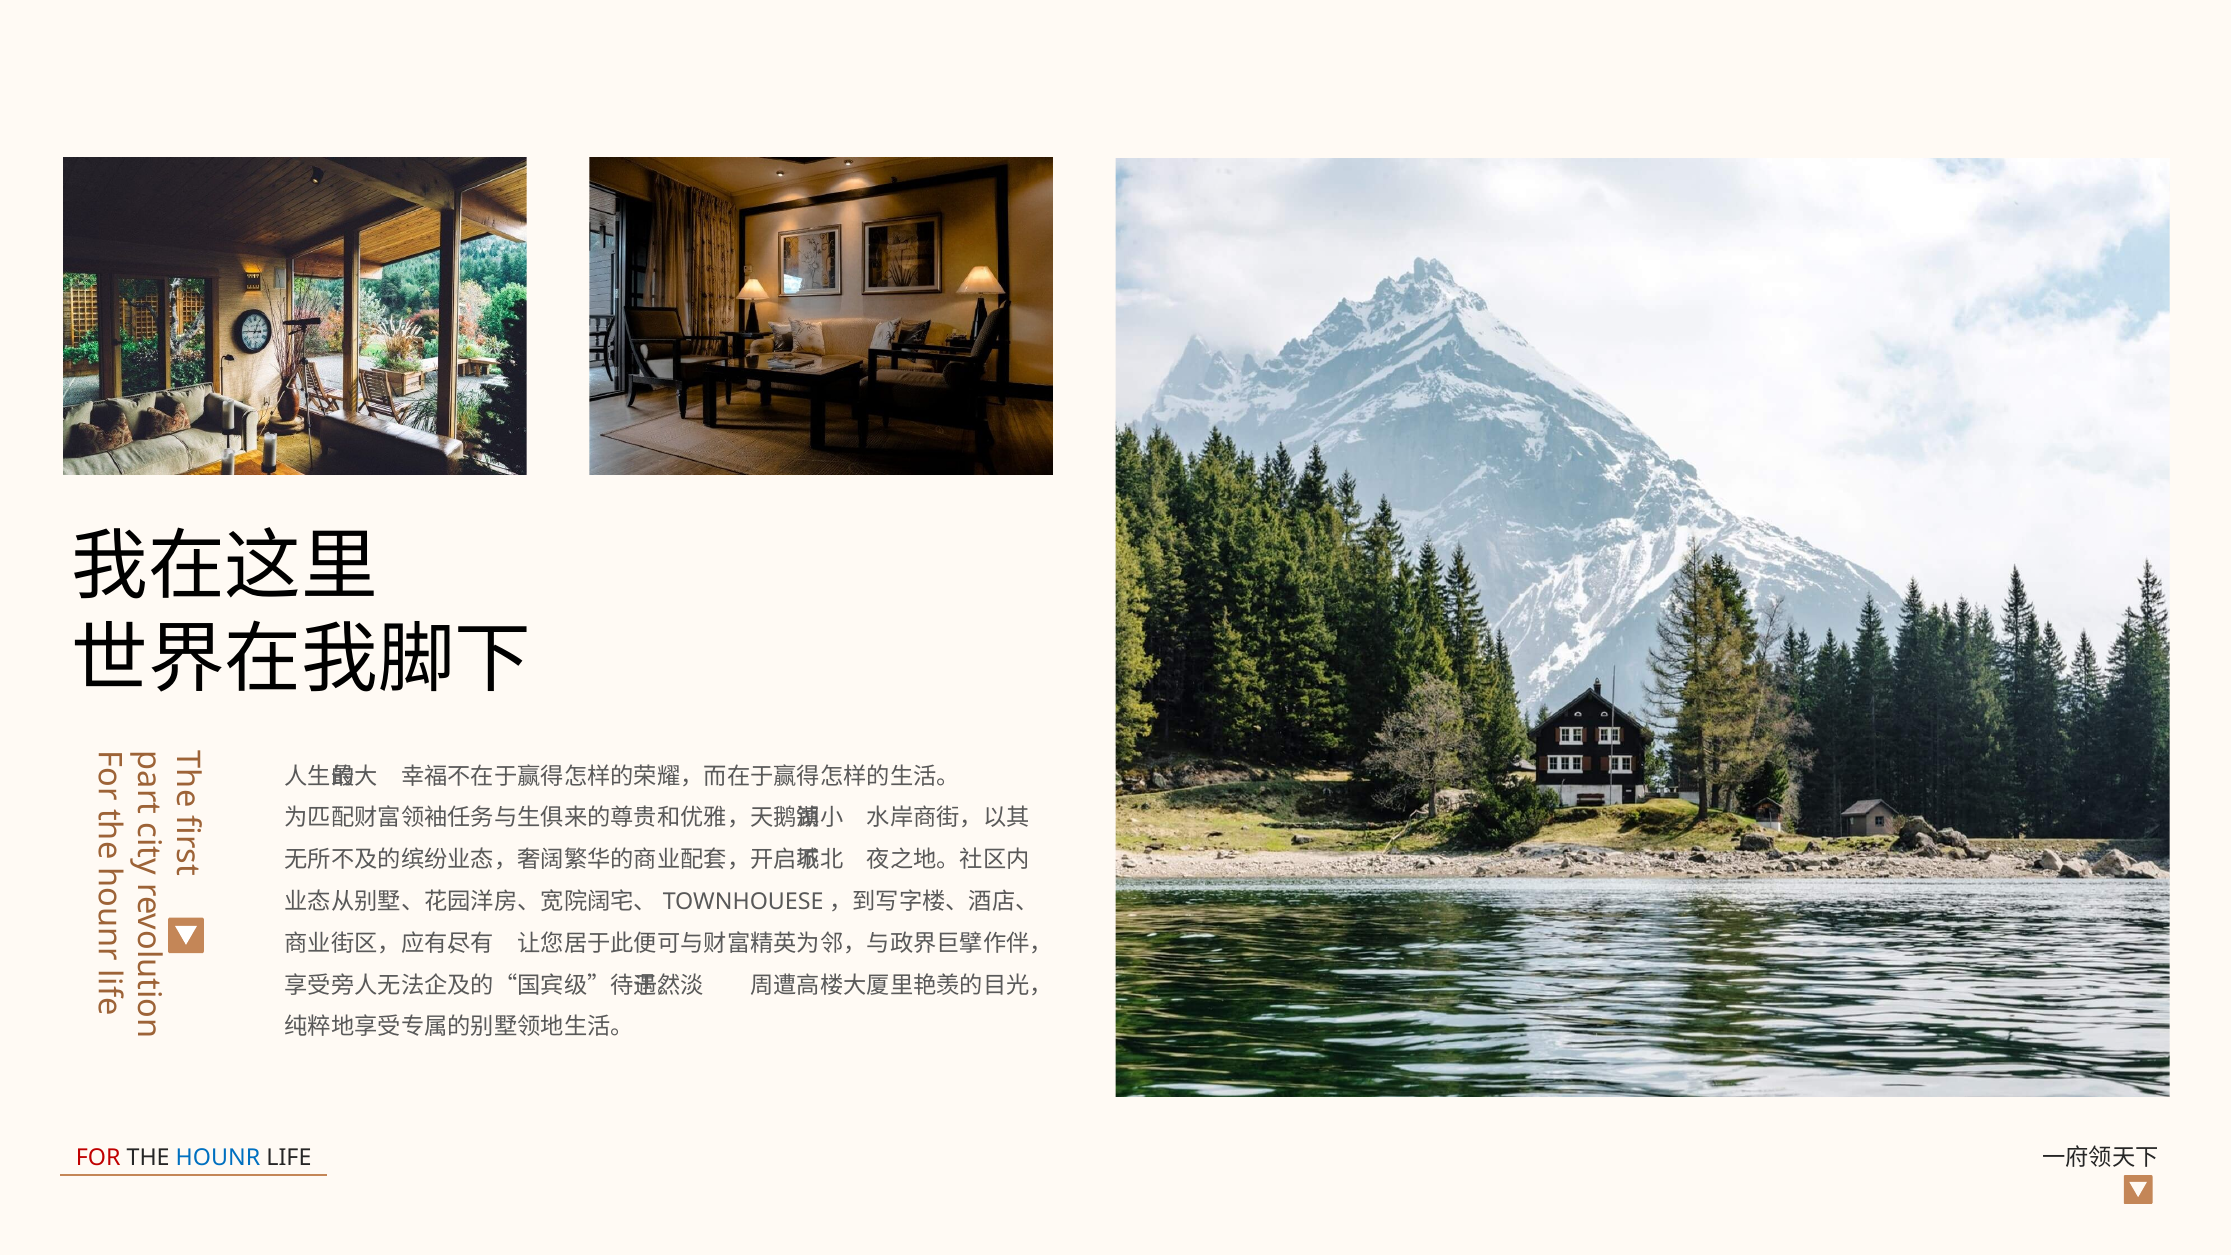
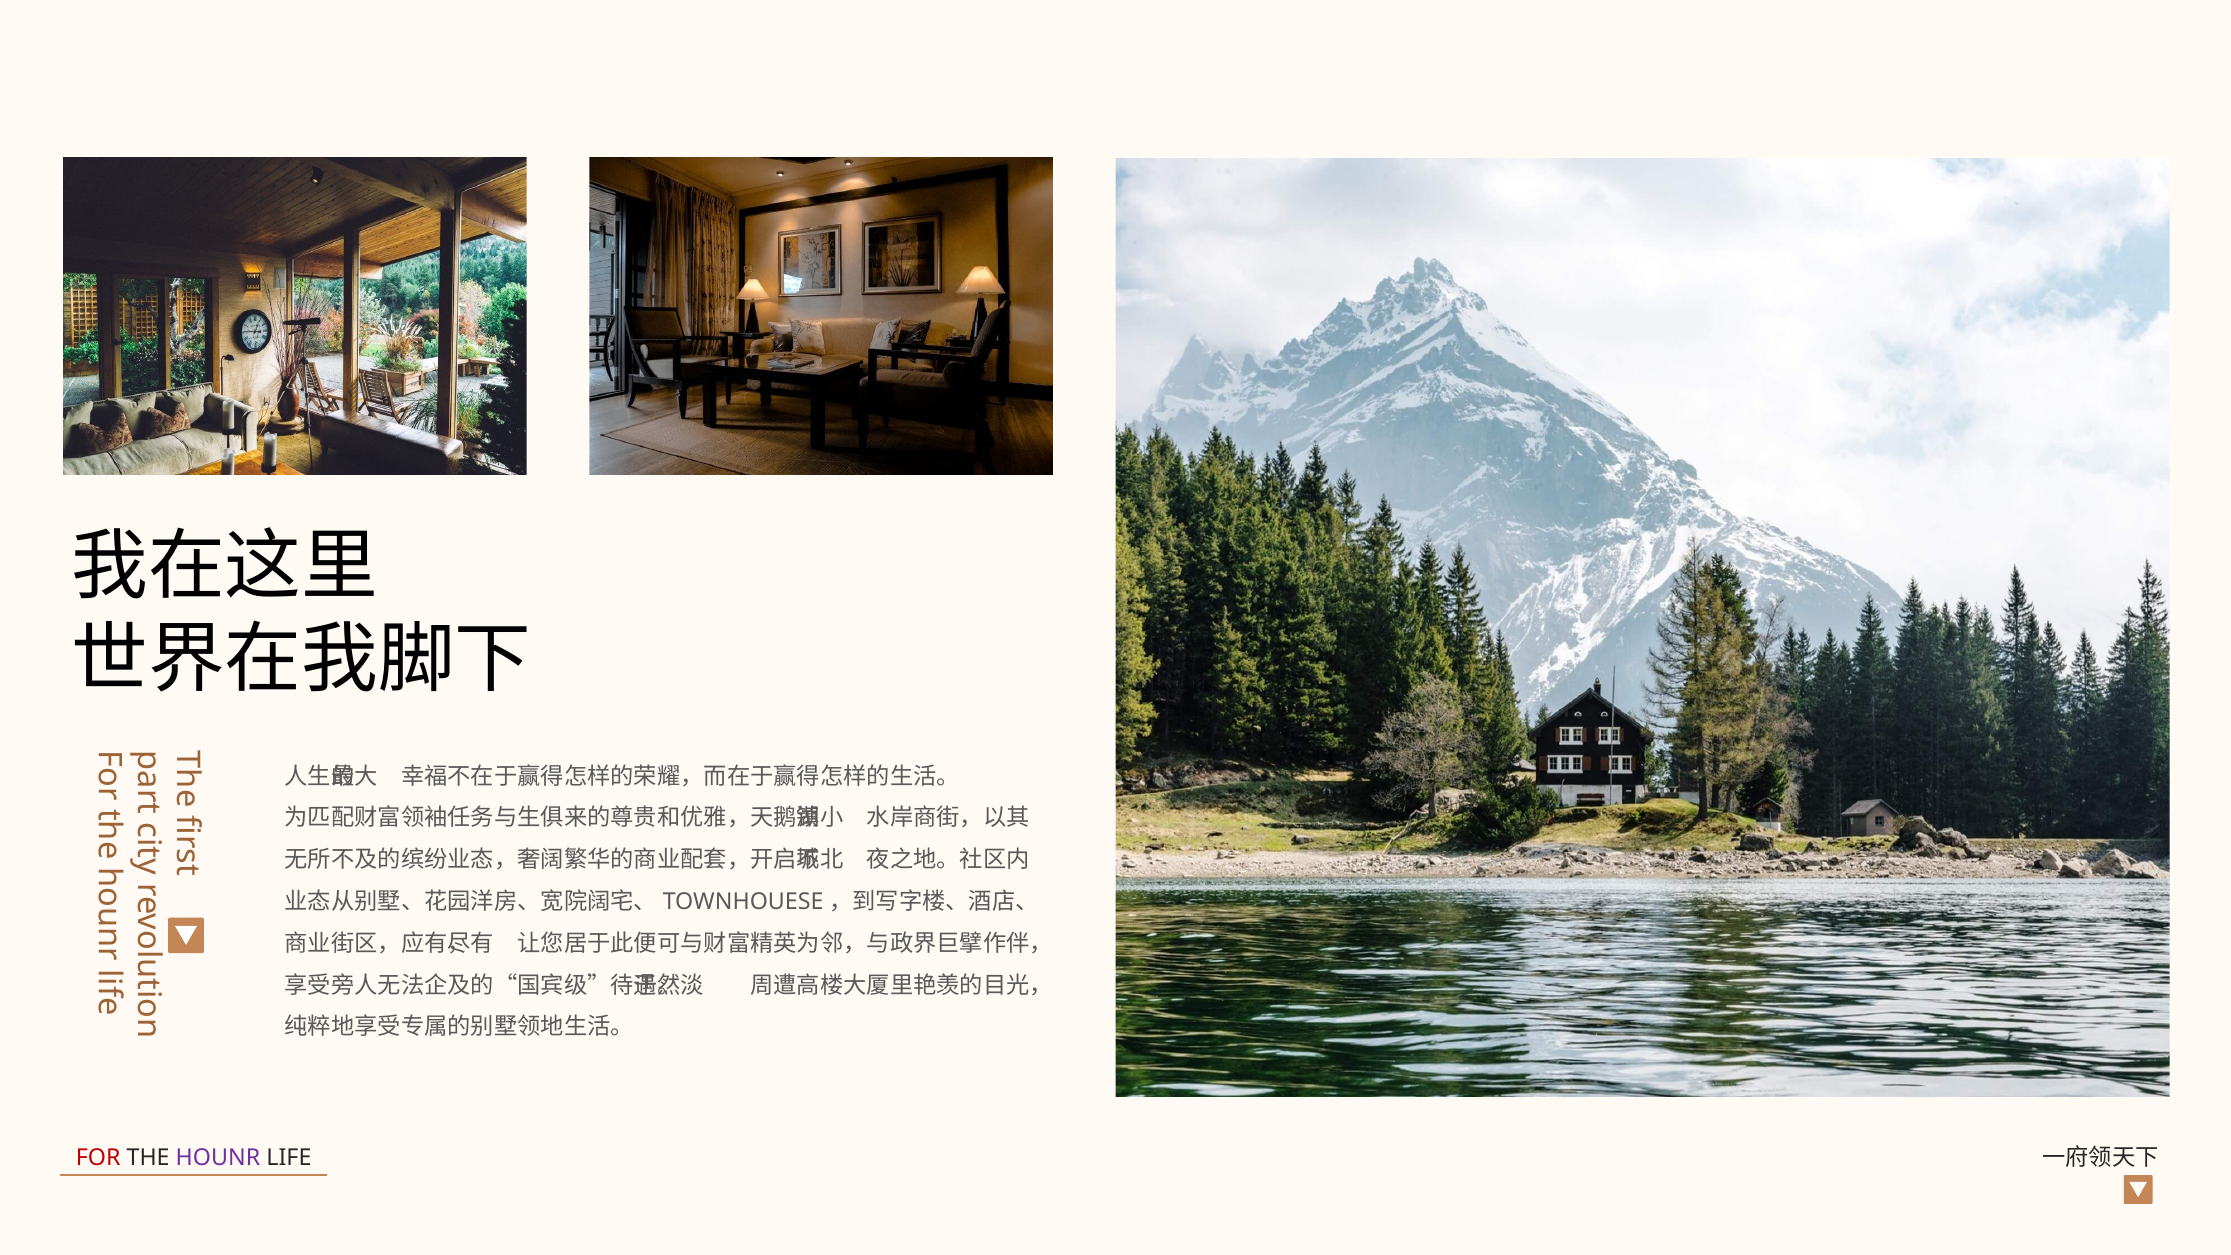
HOUNR colour: blue -> purple
